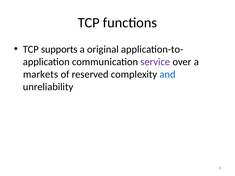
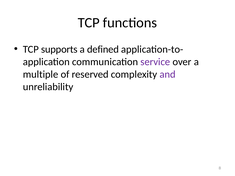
original: original -> defined
markets: markets -> multiple
and colour: blue -> purple
